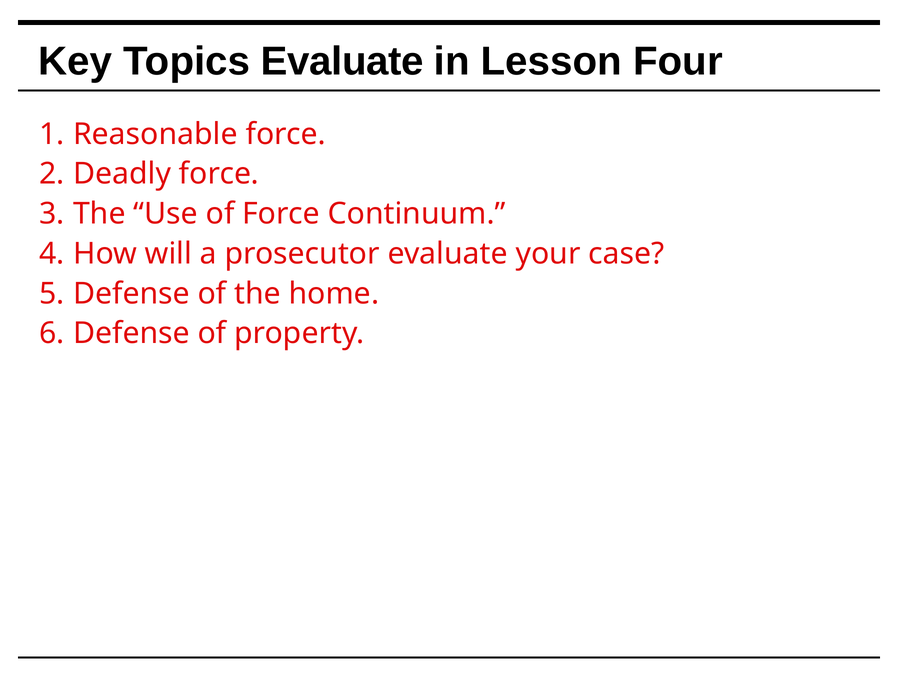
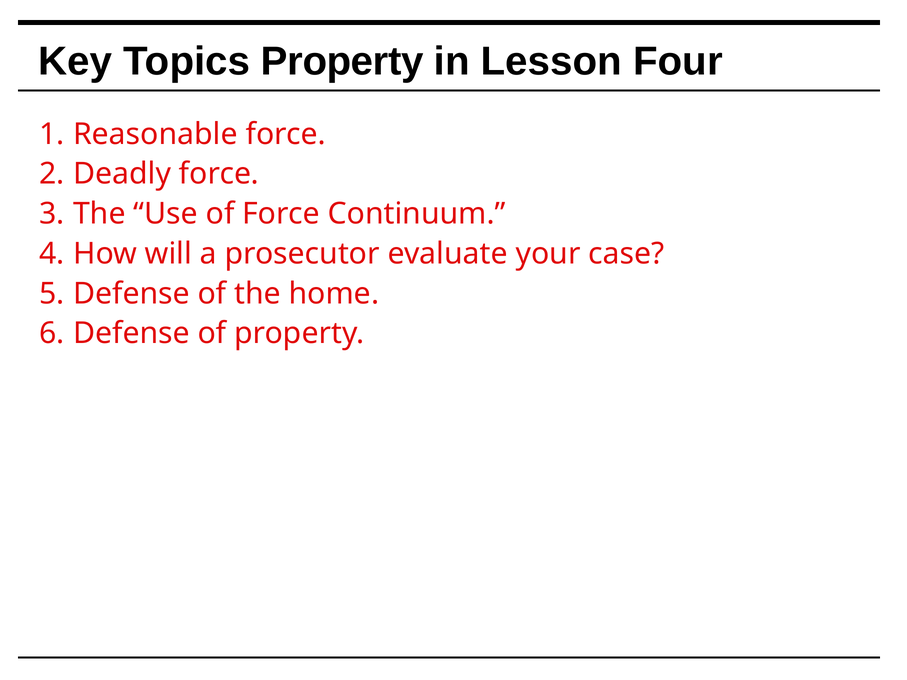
Topics Evaluate: Evaluate -> Property
